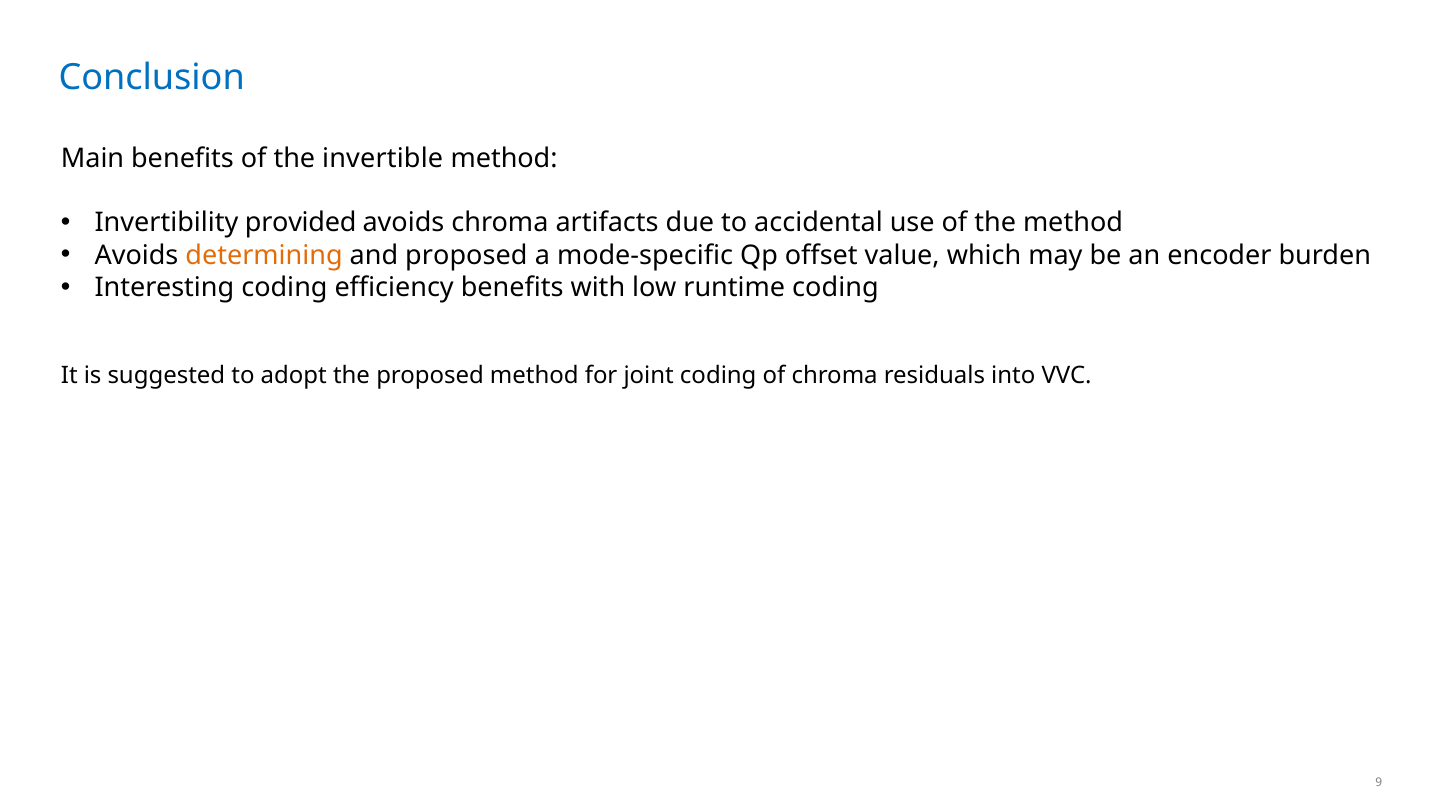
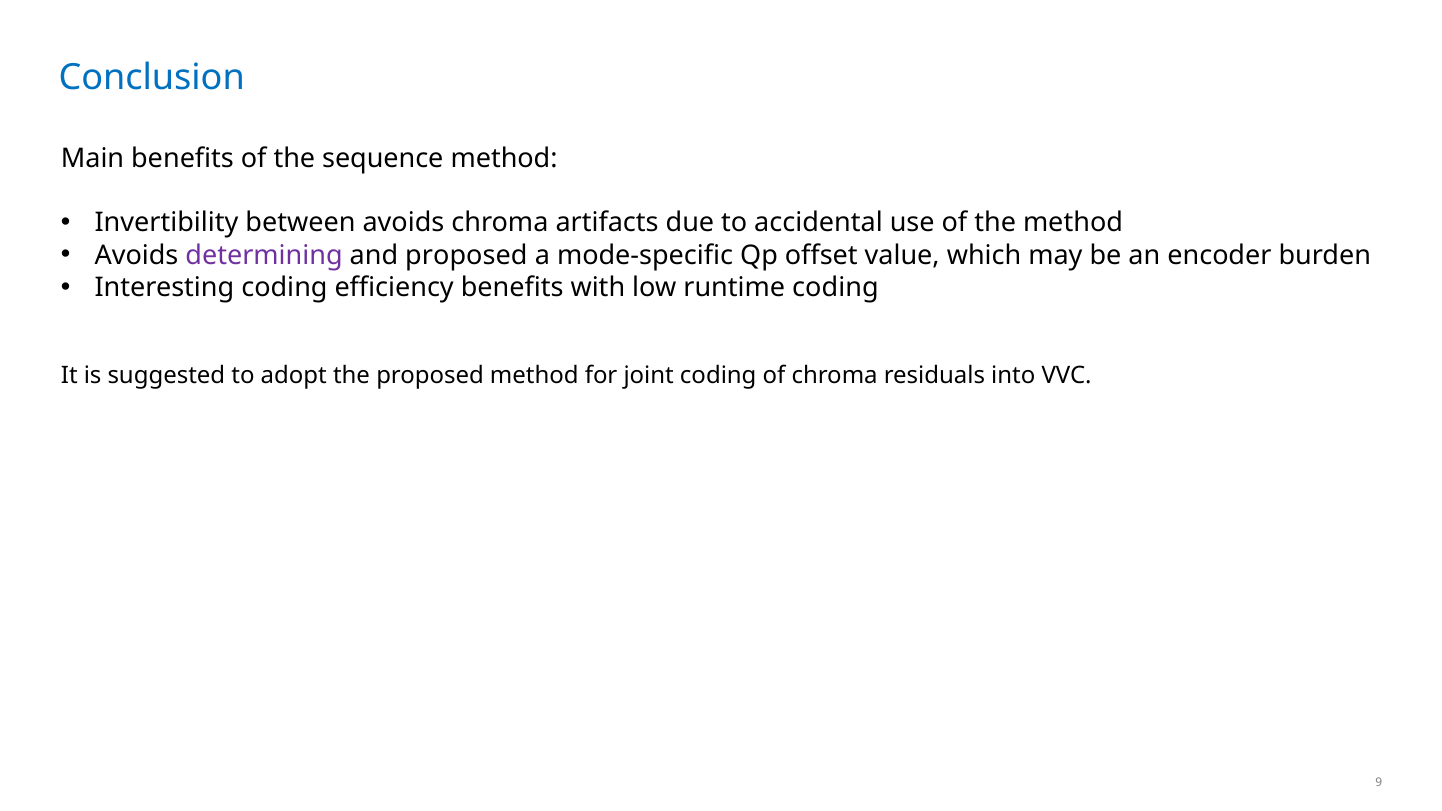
invertible: invertible -> sequence
provided: provided -> between
determining colour: orange -> purple
